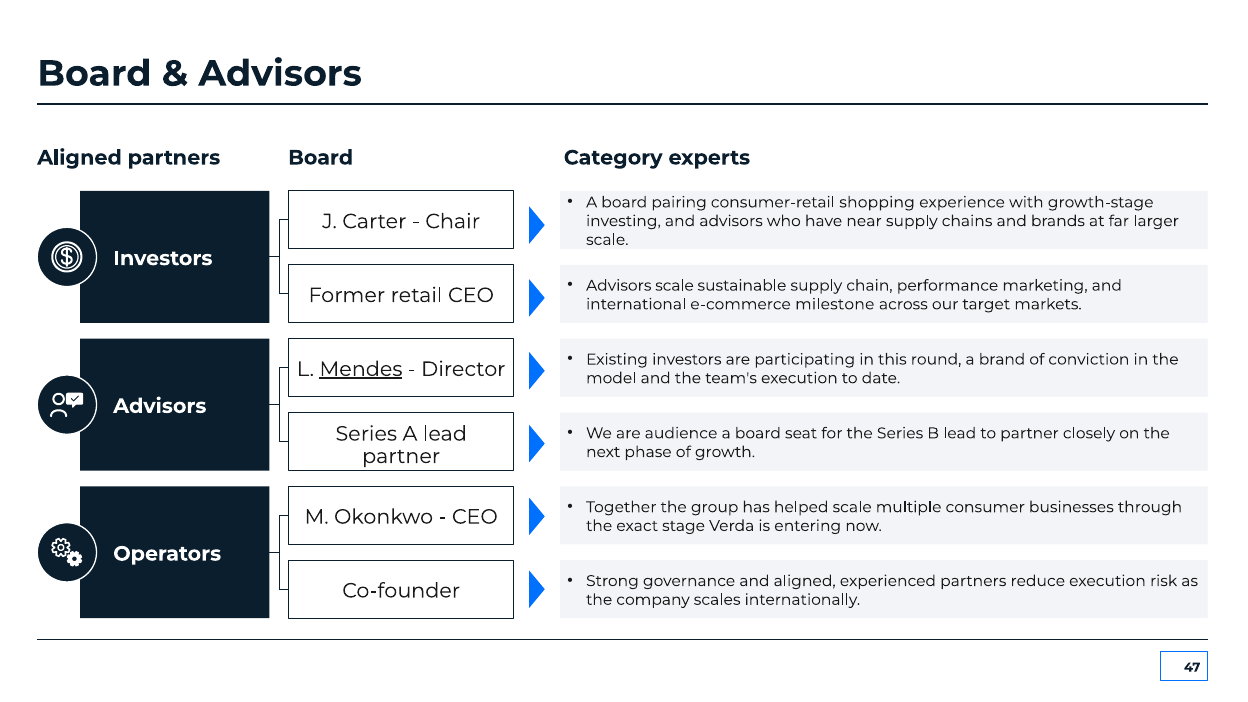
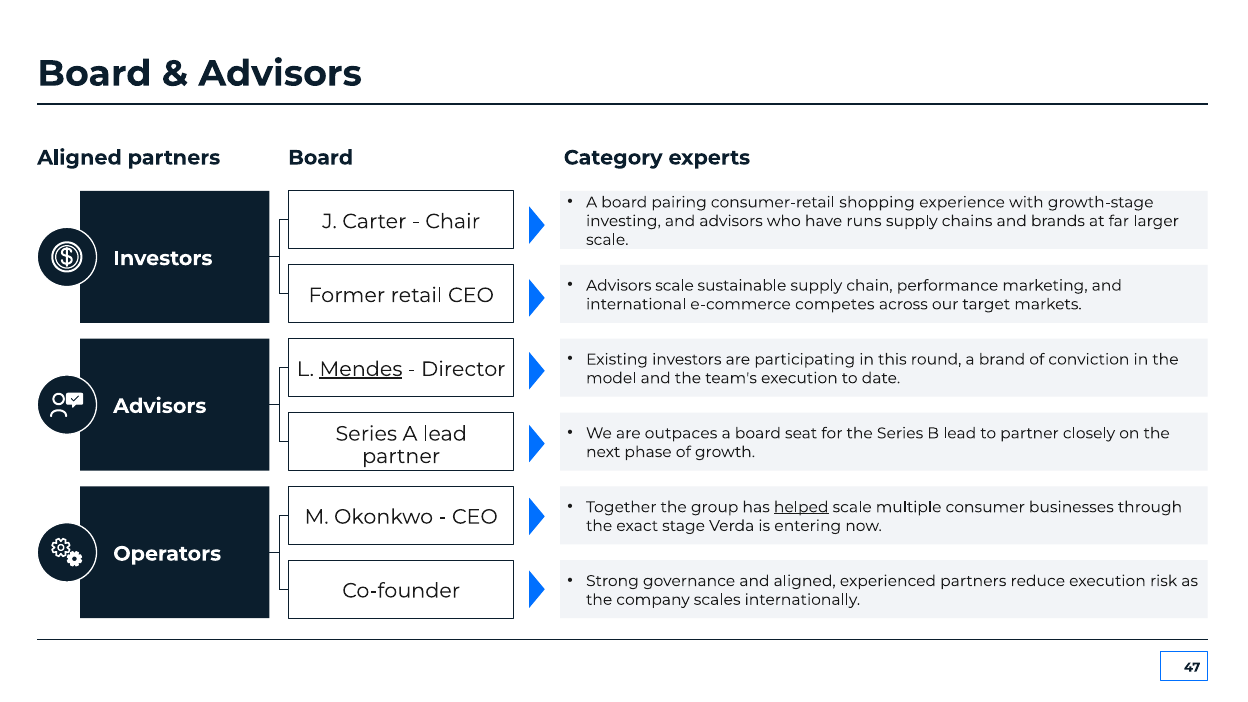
near: near -> runs
milestone: milestone -> competes
audience: audience -> outpaces
helped underline: none -> present
